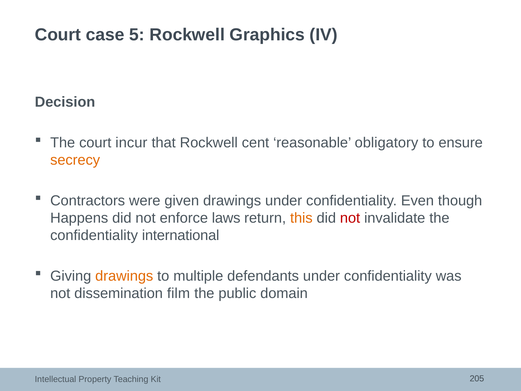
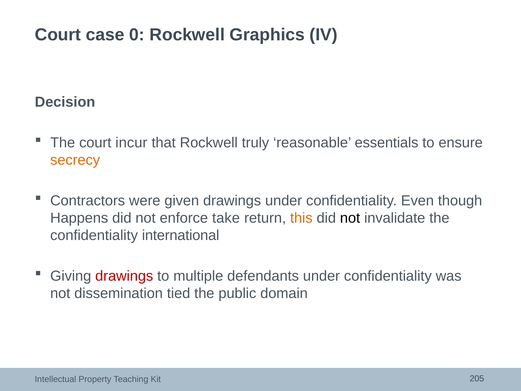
5: 5 -> 0
cent: cent -> truly
obligatory: obligatory -> essentials
laws: laws -> take
not at (350, 218) colour: red -> black
drawings at (124, 276) colour: orange -> red
film: film -> tied
